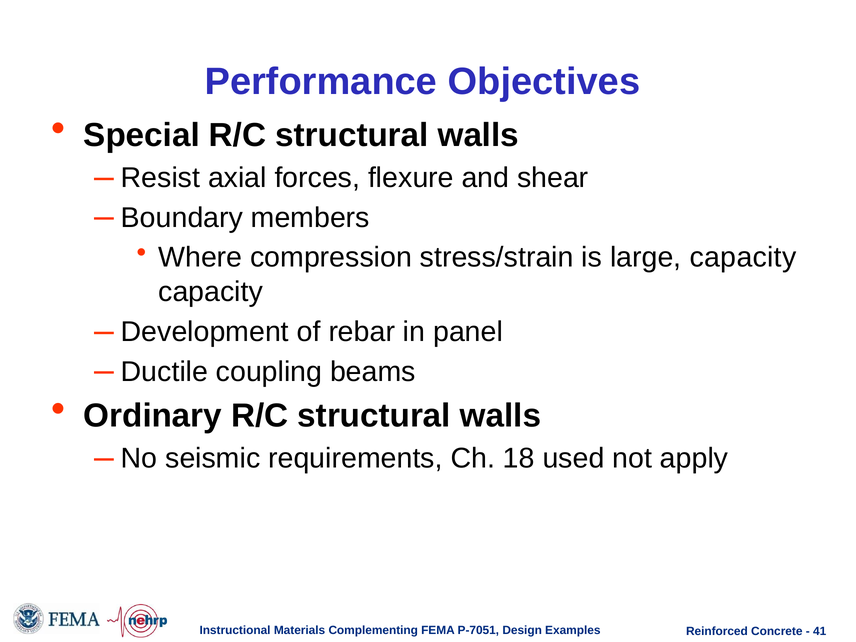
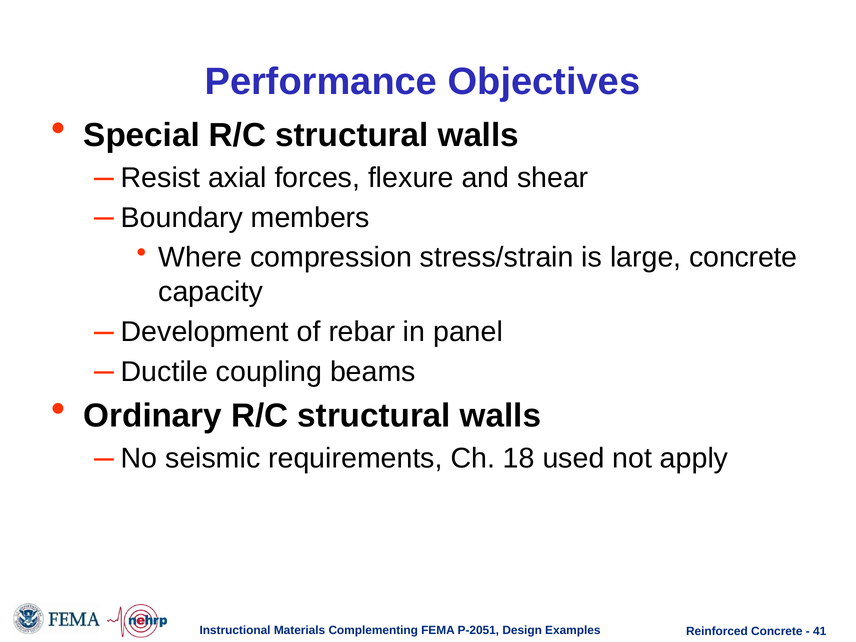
large capacity: capacity -> concrete
P-7051: P-7051 -> P-2051
